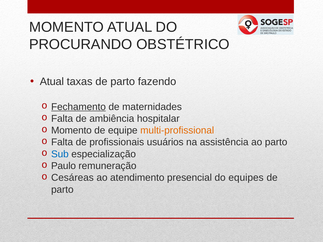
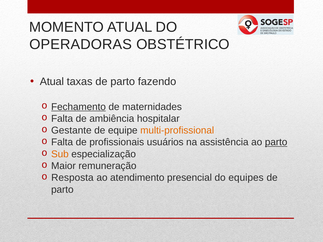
PROCURANDO: PROCURANDO -> OPERADORAS
Momento at (71, 131): Momento -> Gestante
parto at (276, 142) underline: none -> present
Sub colour: blue -> orange
Paulo: Paulo -> Maior
Cesáreas: Cesáreas -> Resposta
